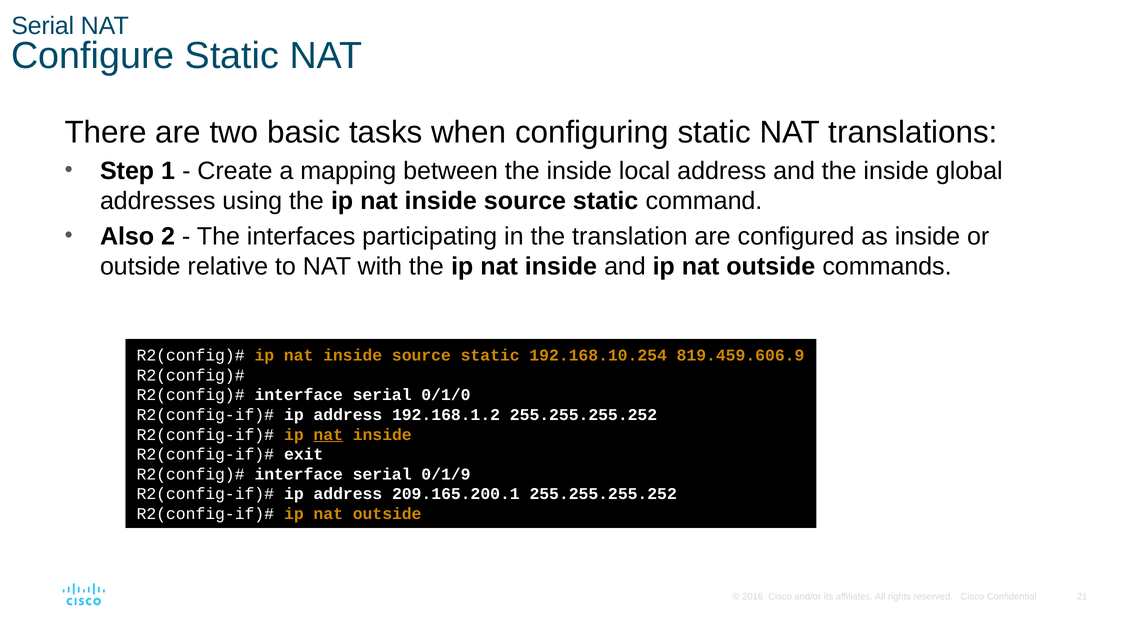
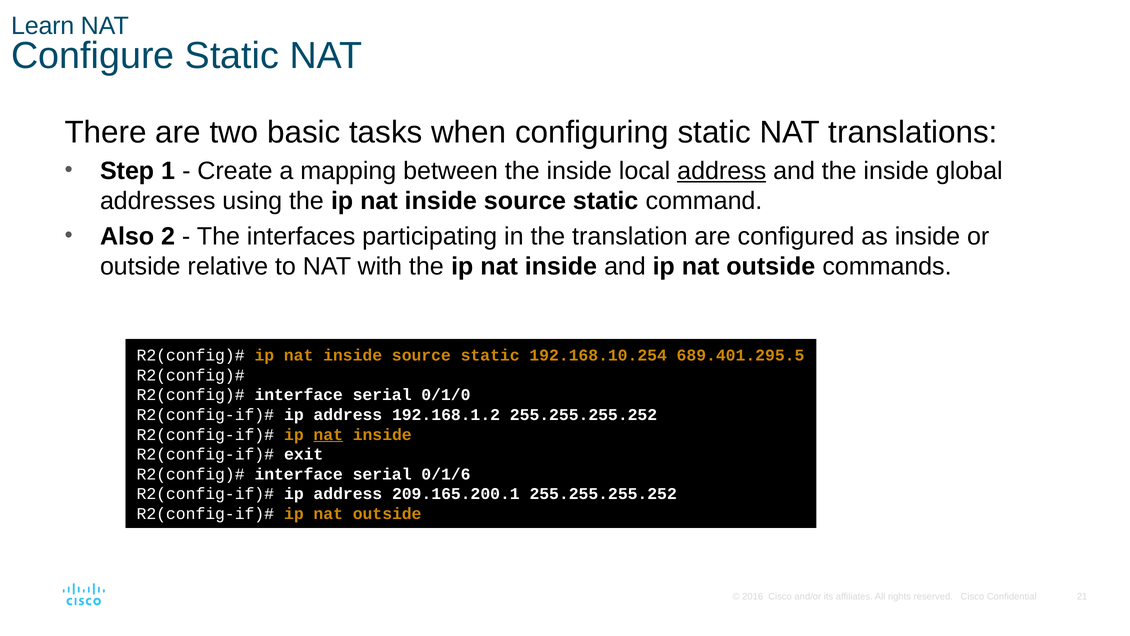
Serial at (43, 26): Serial -> Learn
address at (722, 171) underline: none -> present
819.459.606.9: 819.459.606.9 -> 689.401.295.5
0/1/9: 0/1/9 -> 0/1/6
